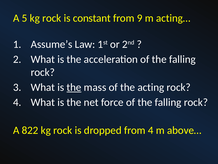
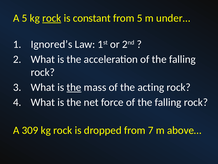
rock at (52, 18) underline: none -> present
from 9: 9 -> 5
acting…: acting… -> under…
Assume’s: Assume’s -> Ignored’s
822: 822 -> 309
from 4: 4 -> 7
